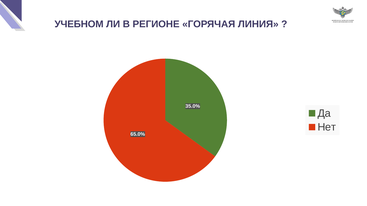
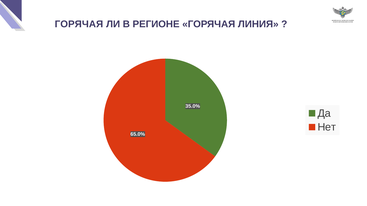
УЧЕБНОМ at (79, 24): УЧЕБНОМ -> ГОРЯЧАЯ
